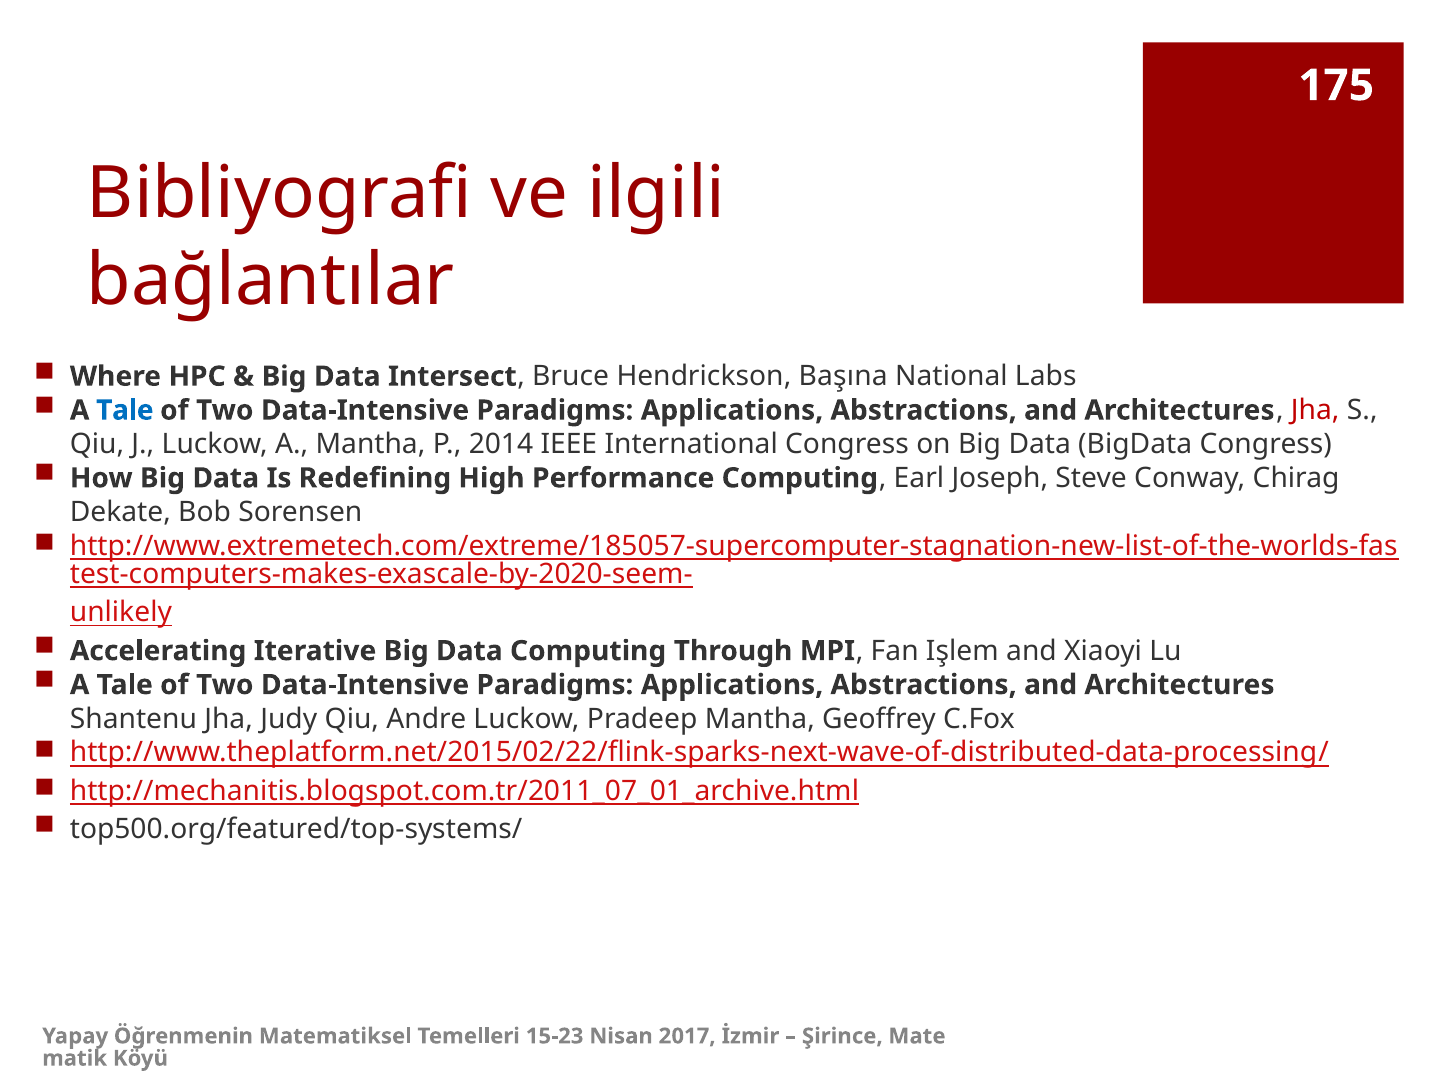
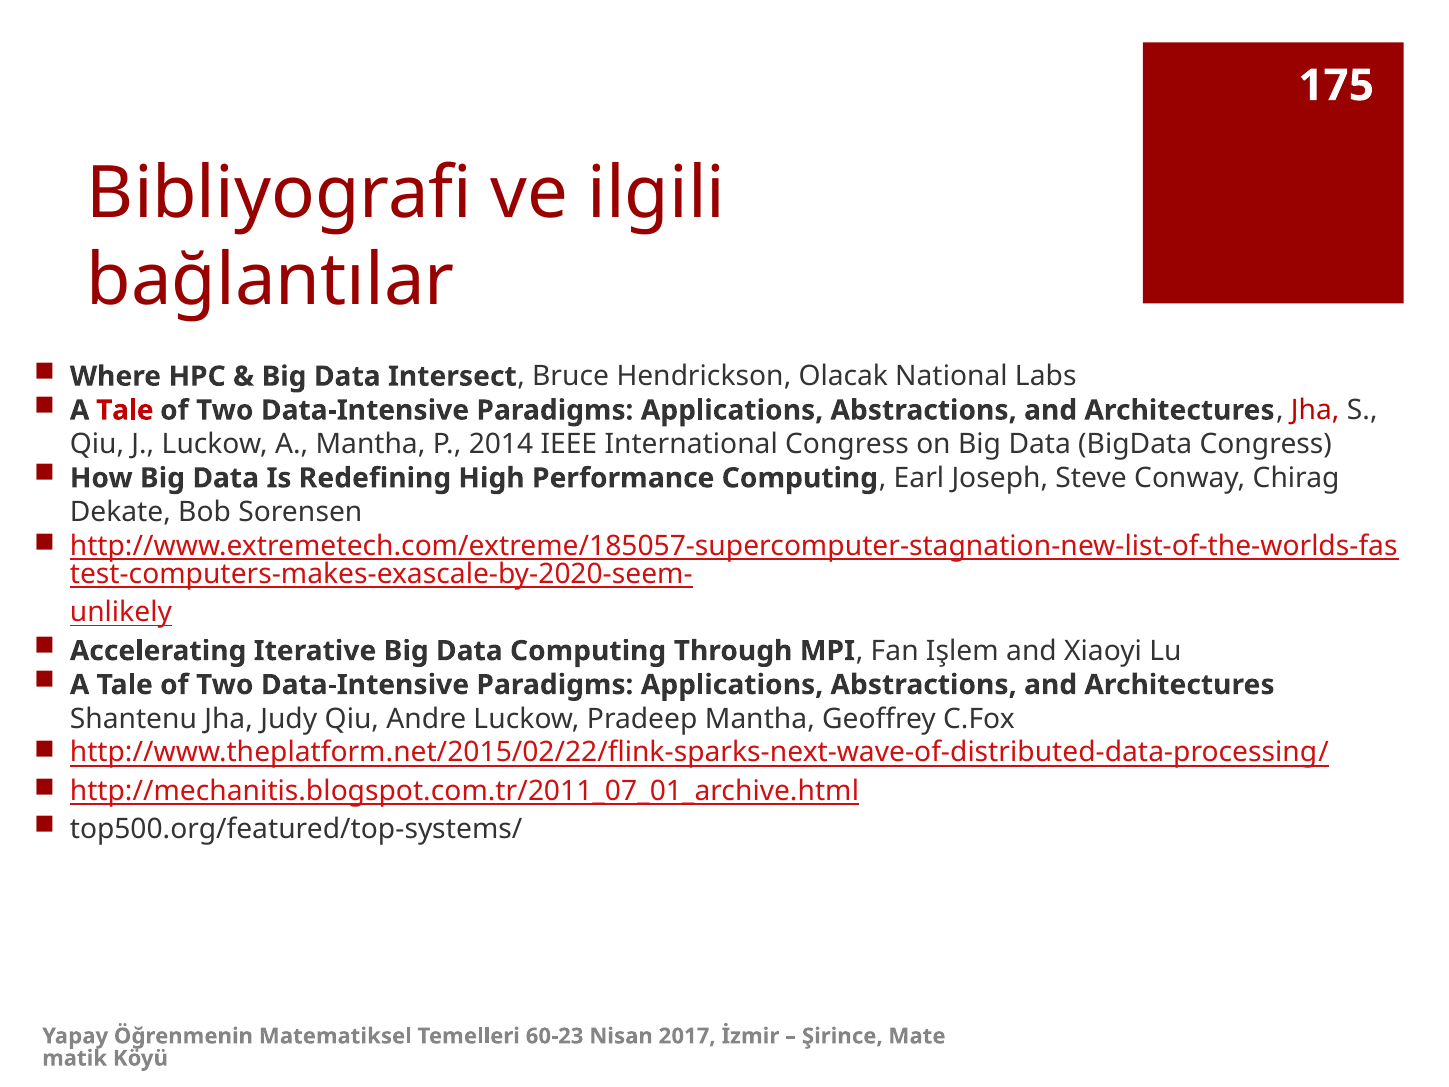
Başına: Başına -> Olacak
Tale at (125, 410) colour: blue -> red
15-23: 15-23 -> 60-23
